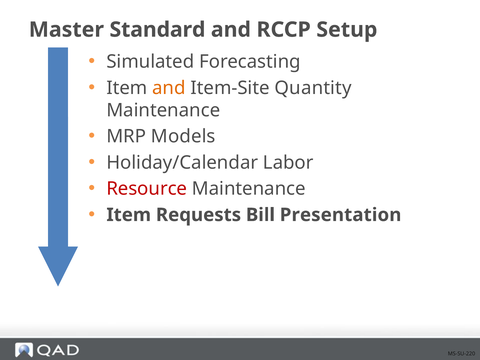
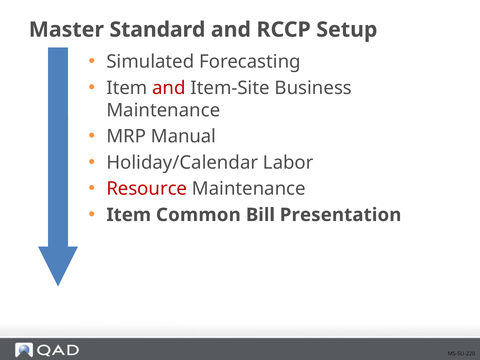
and at (169, 88) colour: orange -> red
Quantity: Quantity -> Business
Models: Models -> Manual
Requests: Requests -> Common
